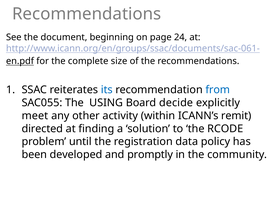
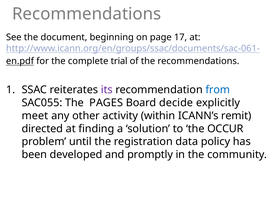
24: 24 -> 17
size: size -> trial
its colour: blue -> purple
USING: USING -> PAGES
RCODE: RCODE -> OCCUR
